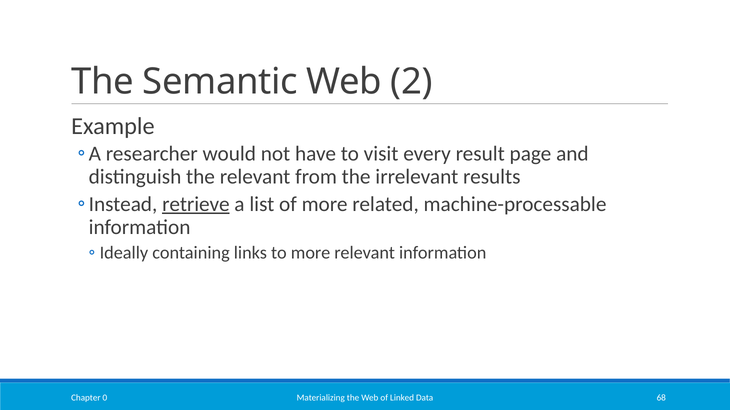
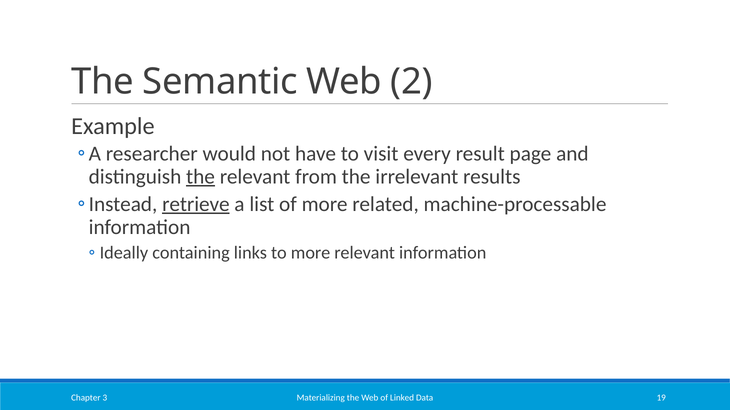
the at (201, 177) underline: none -> present
68: 68 -> 19
0: 0 -> 3
